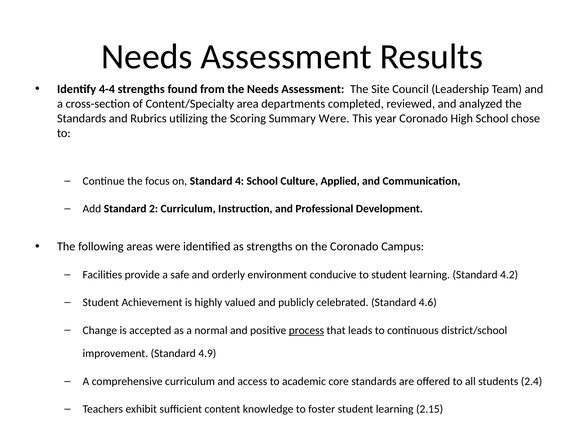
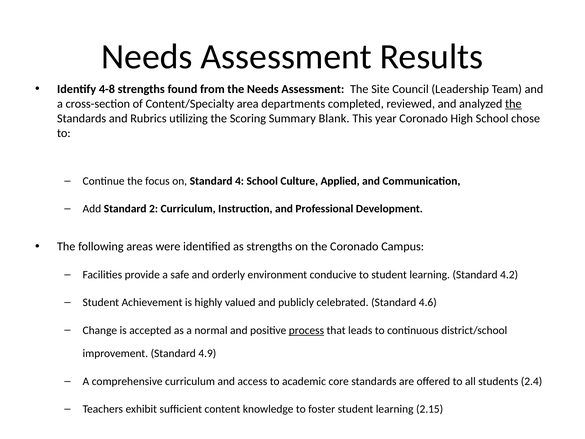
4-4: 4-4 -> 4-8
the at (513, 104) underline: none -> present
Summary Were: Were -> Blank
